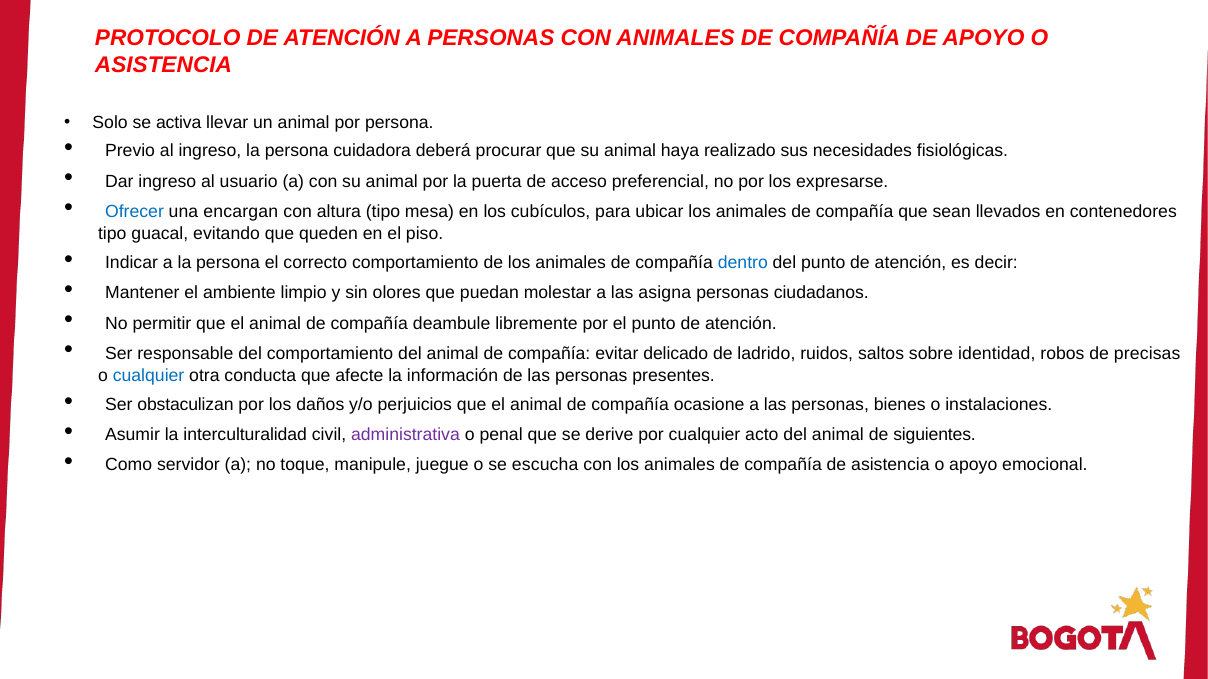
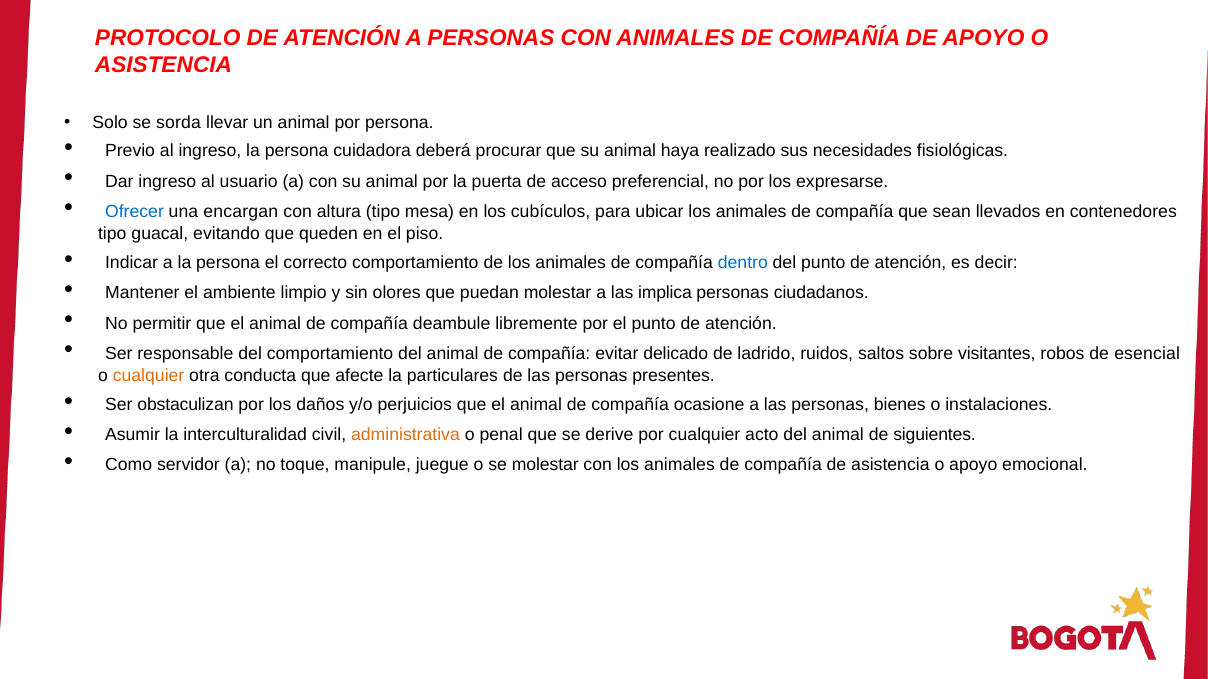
activa: activa -> sorda
asigna: asigna -> implica
identidad: identidad -> visitantes
precisas: precisas -> esencial
cualquier at (149, 376) colour: blue -> orange
información: información -> particulares
administrativa colour: purple -> orange
se escucha: escucha -> molestar
